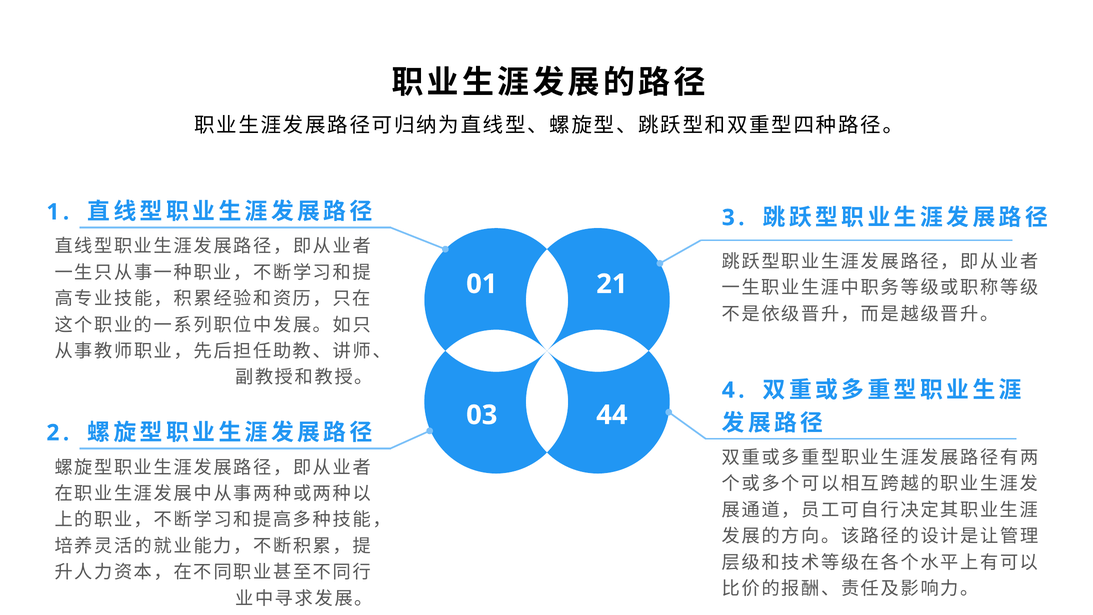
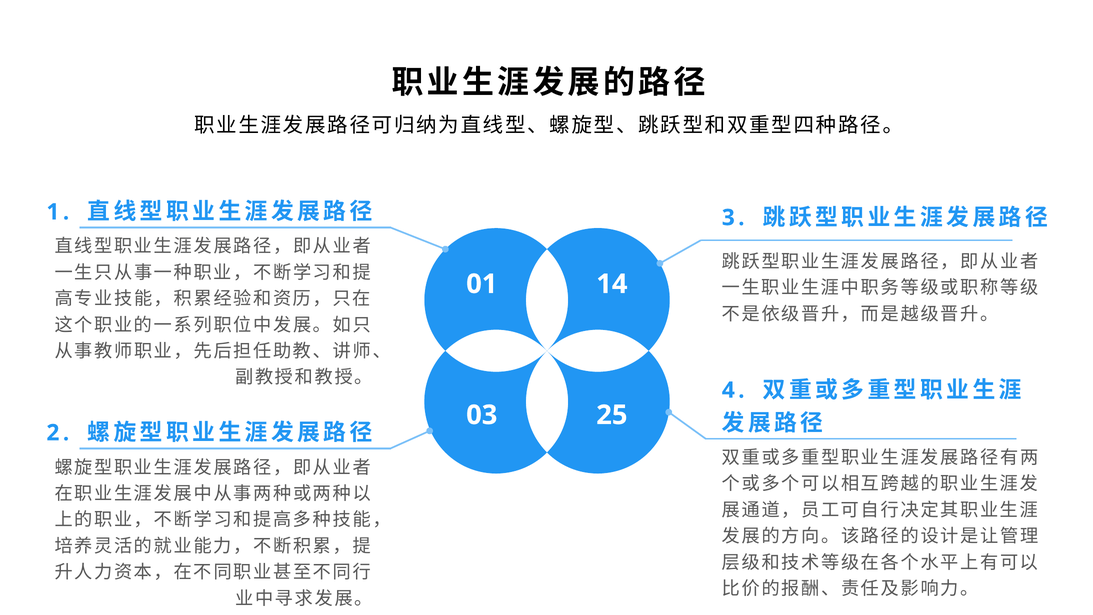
21: 21 -> 14
44: 44 -> 25
